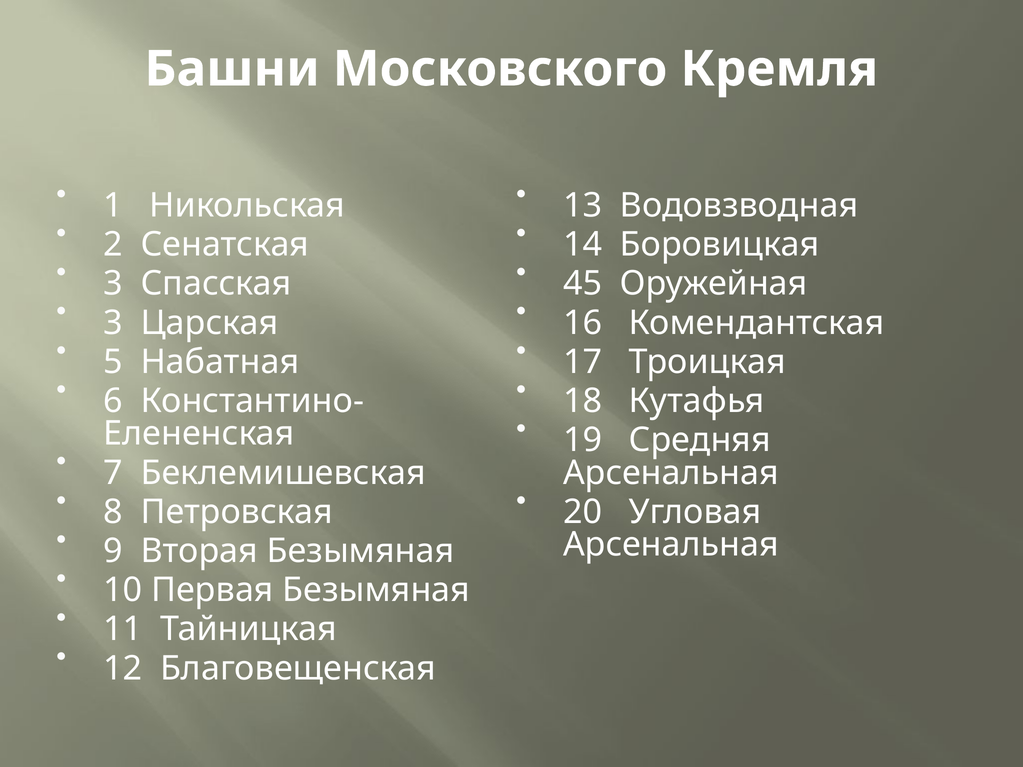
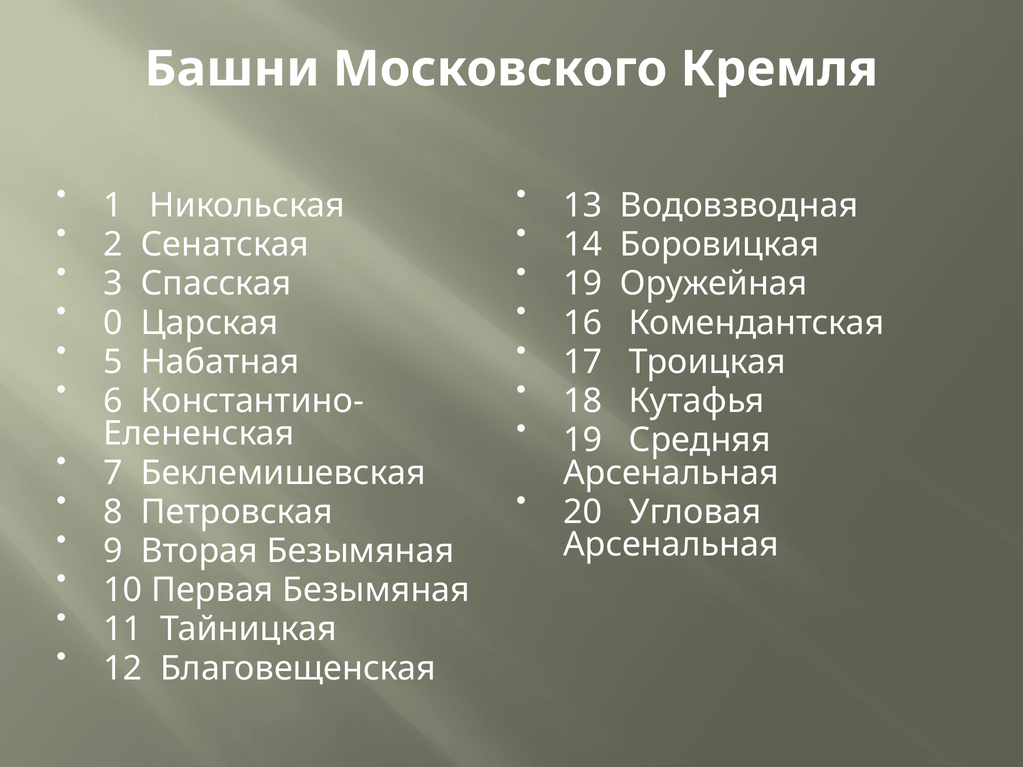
45 at (583, 284): 45 -> 19
3 at (113, 323): 3 -> 0
